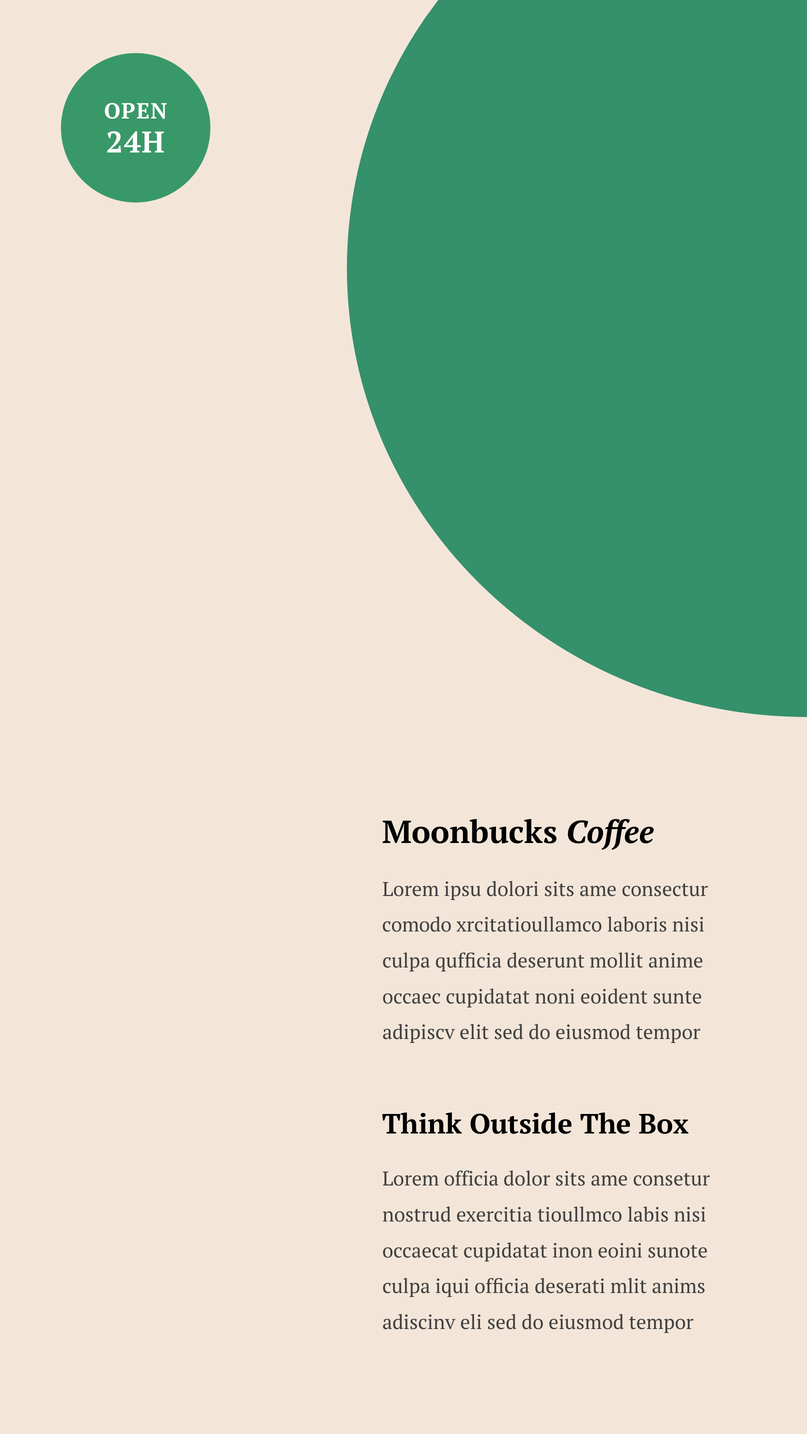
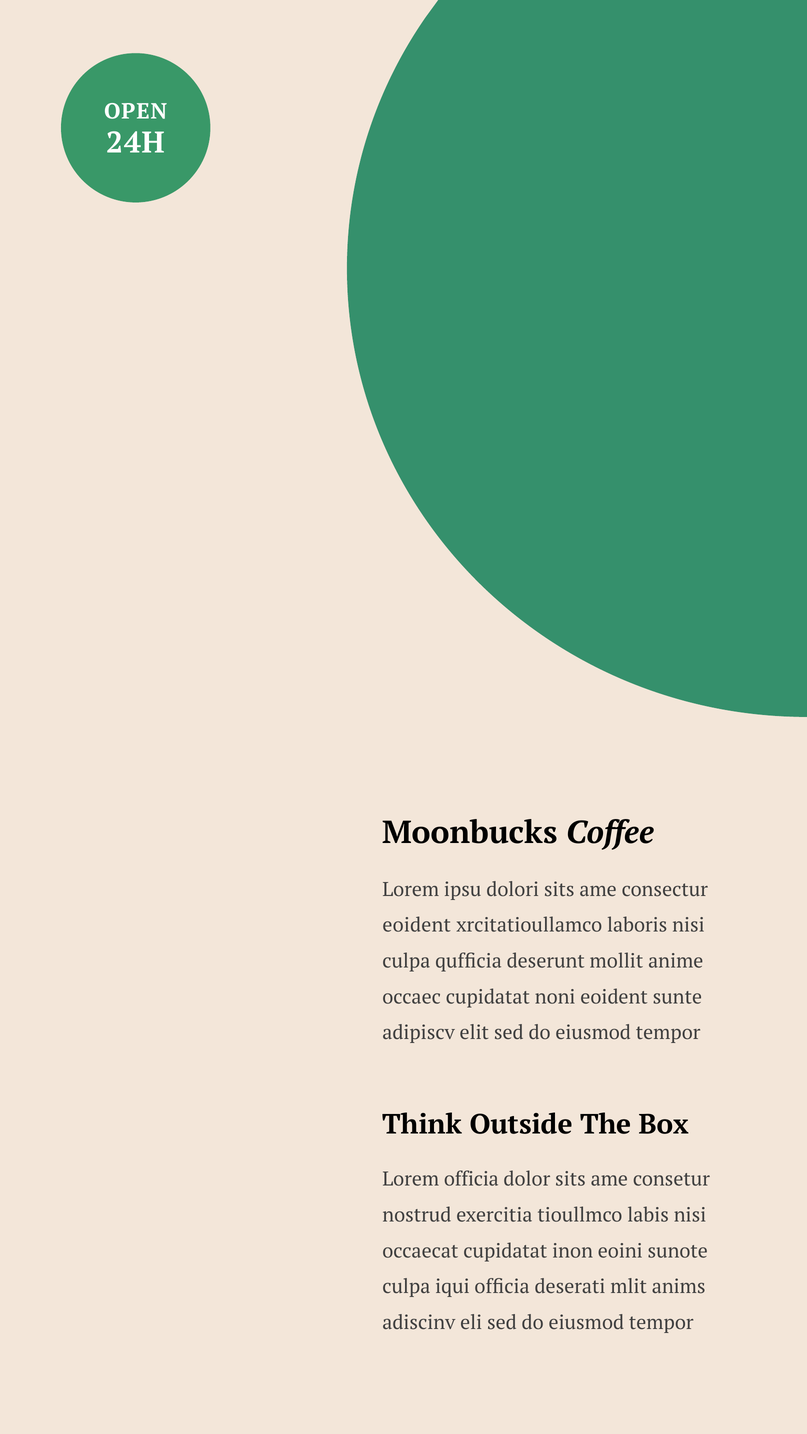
comodo at (417, 926): comodo -> eoident
